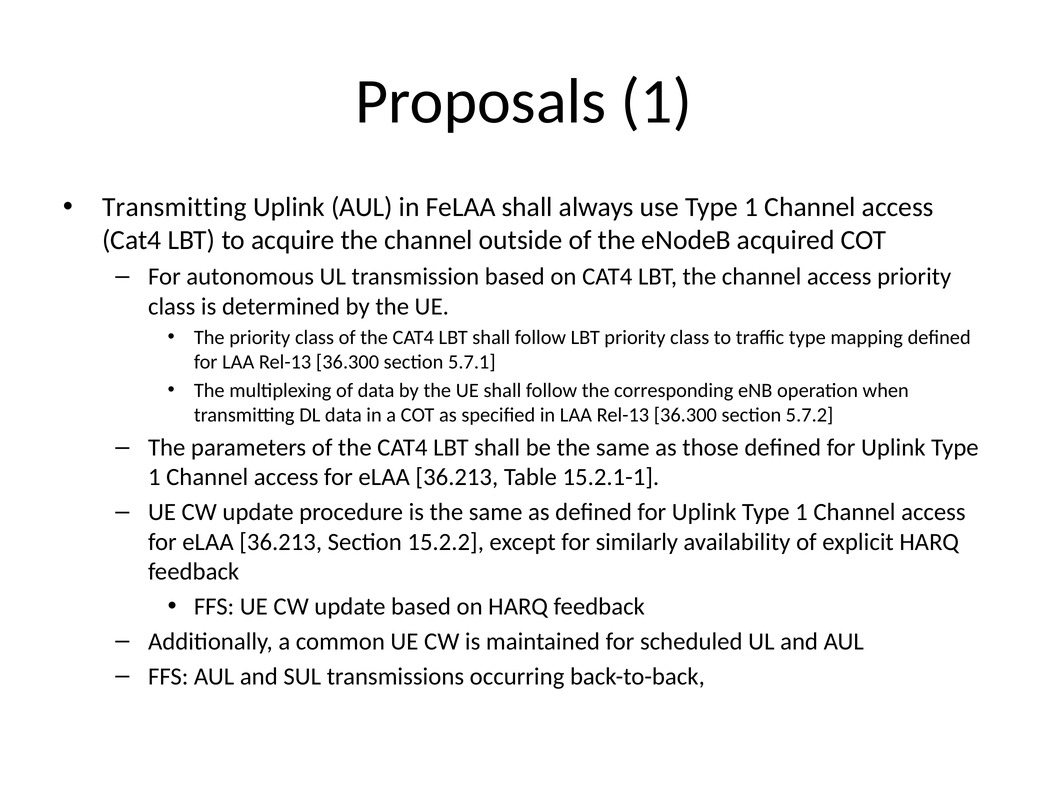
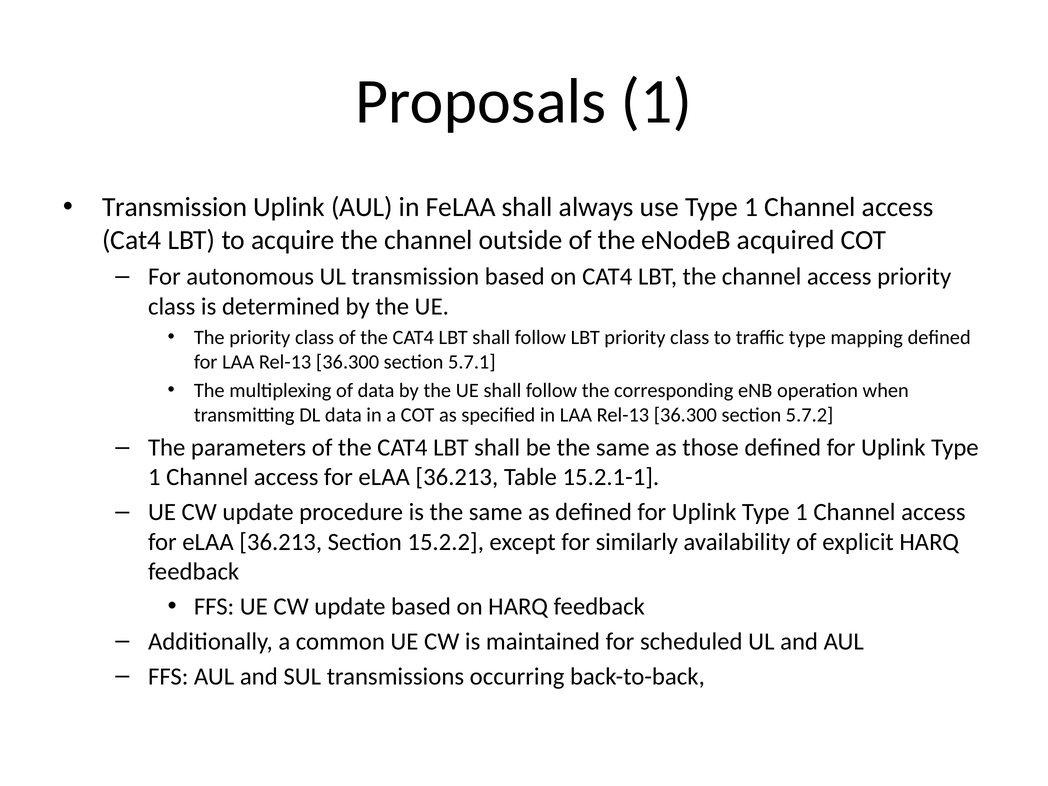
Transmitting at (175, 207): Transmitting -> Transmission
